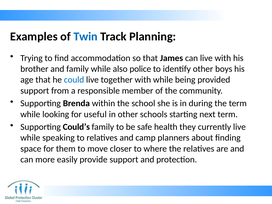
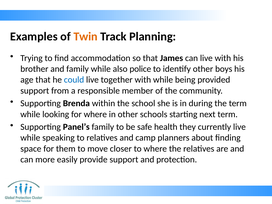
Twin colour: blue -> orange
for useful: useful -> where
Could’s: Could’s -> Panel’s
